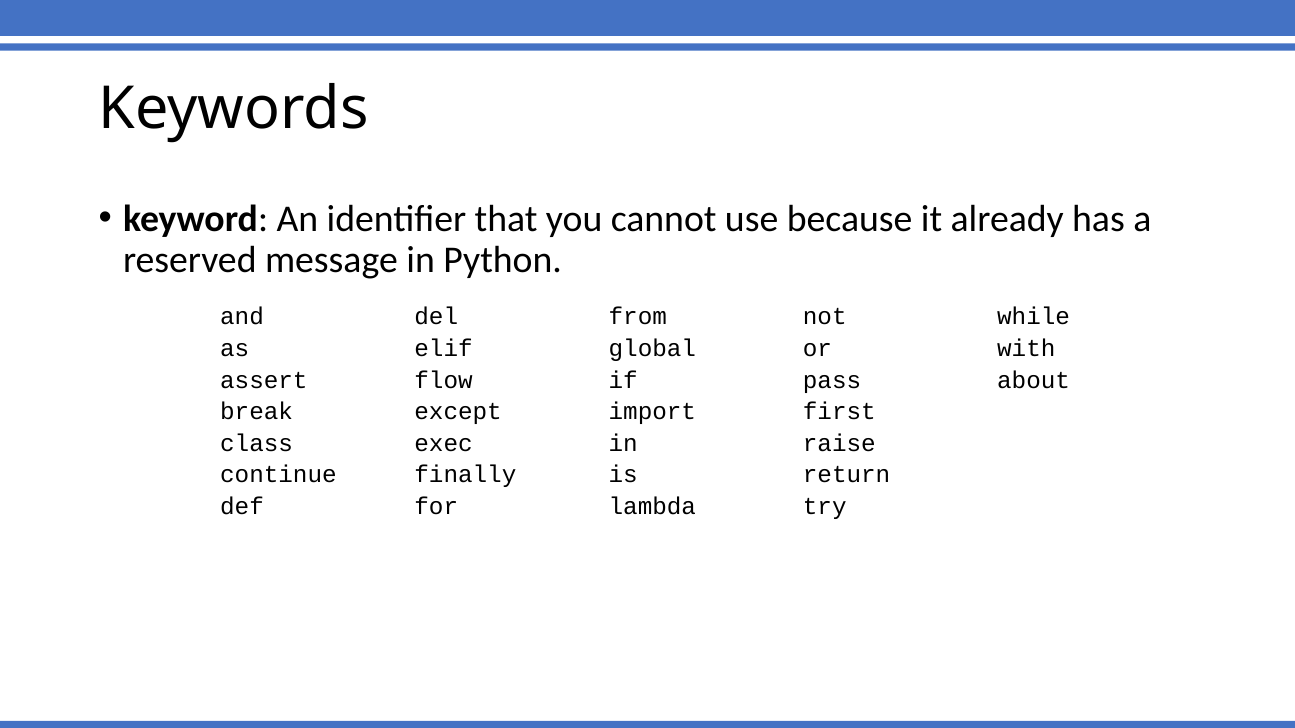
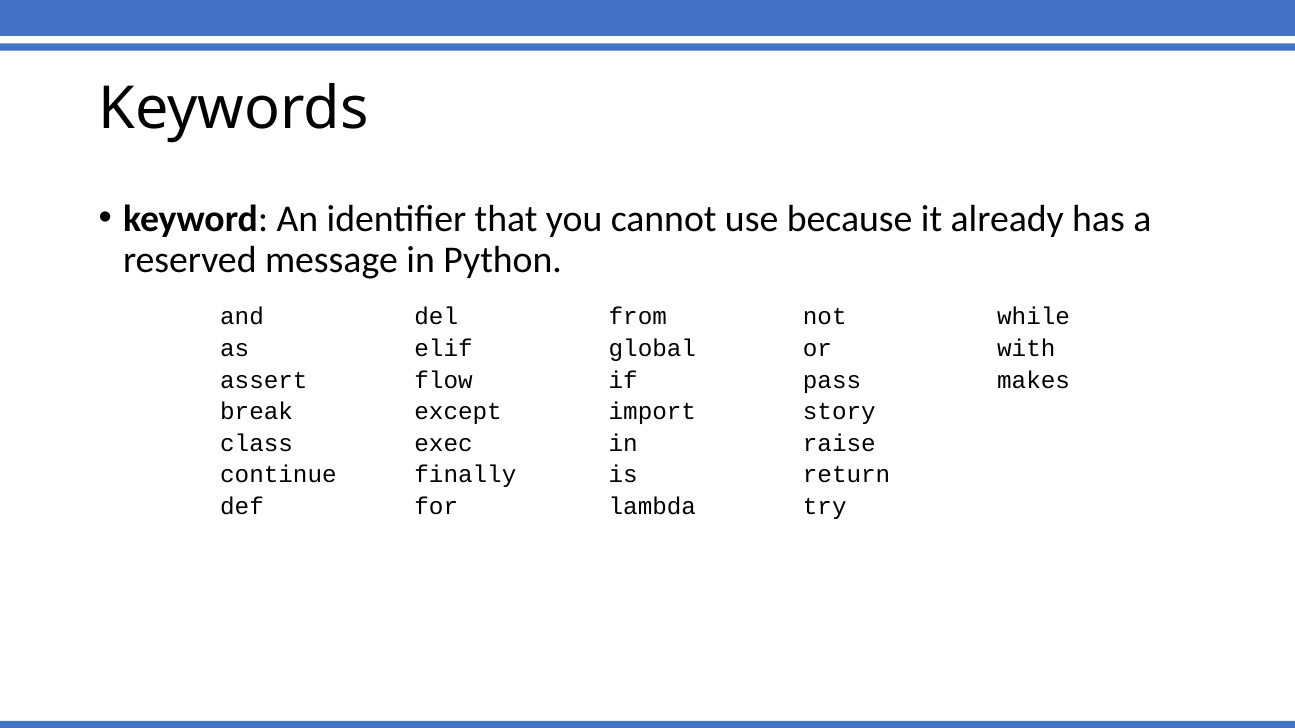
about: about -> makes
first: first -> story
